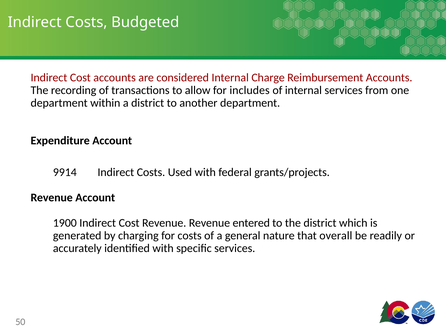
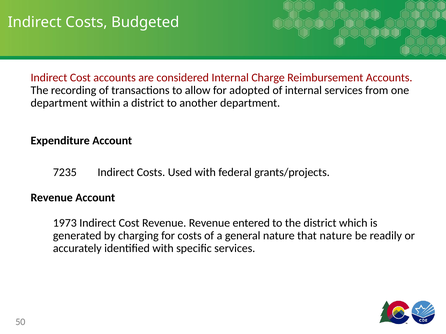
includes: includes -> adopted
9914: 9914 -> 7235
1900: 1900 -> 1973
that overall: overall -> nature
